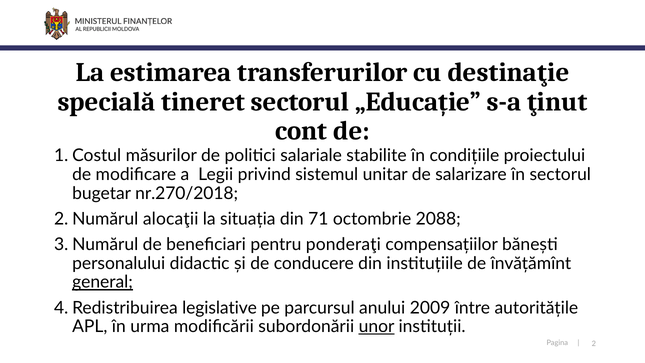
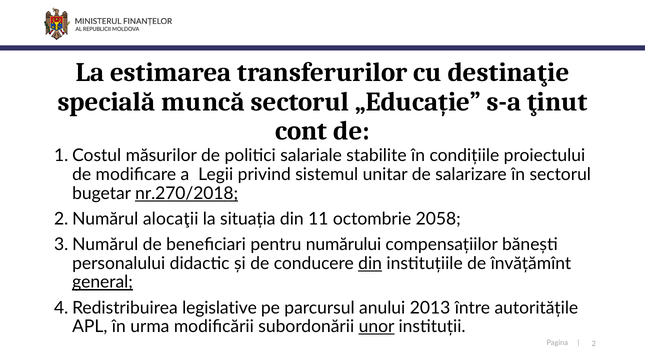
tineret: tineret -> muncă
nr.270/2018 underline: none -> present
71: 71 -> 11
2088: 2088 -> 2058
ponderaţi: ponderaţi -> numărului
din at (370, 263) underline: none -> present
2009: 2009 -> 2013
